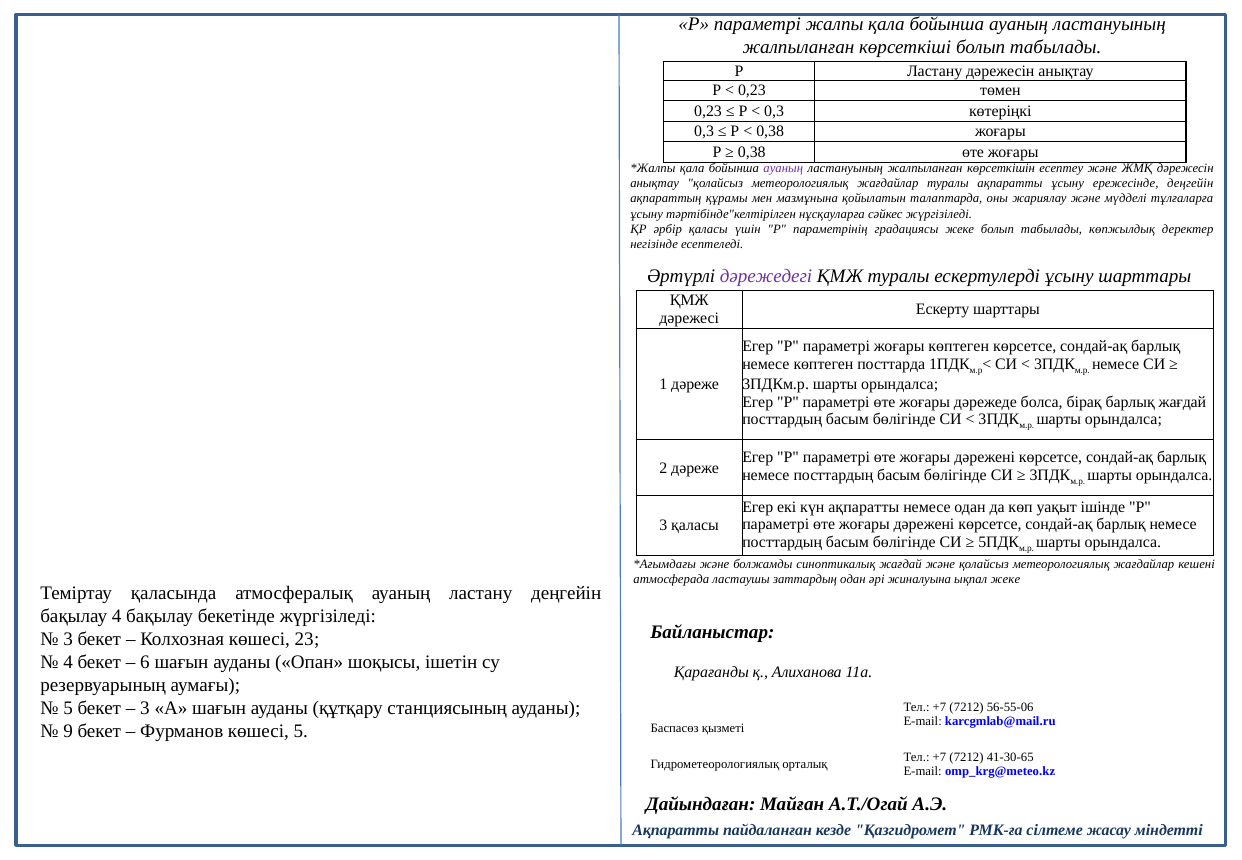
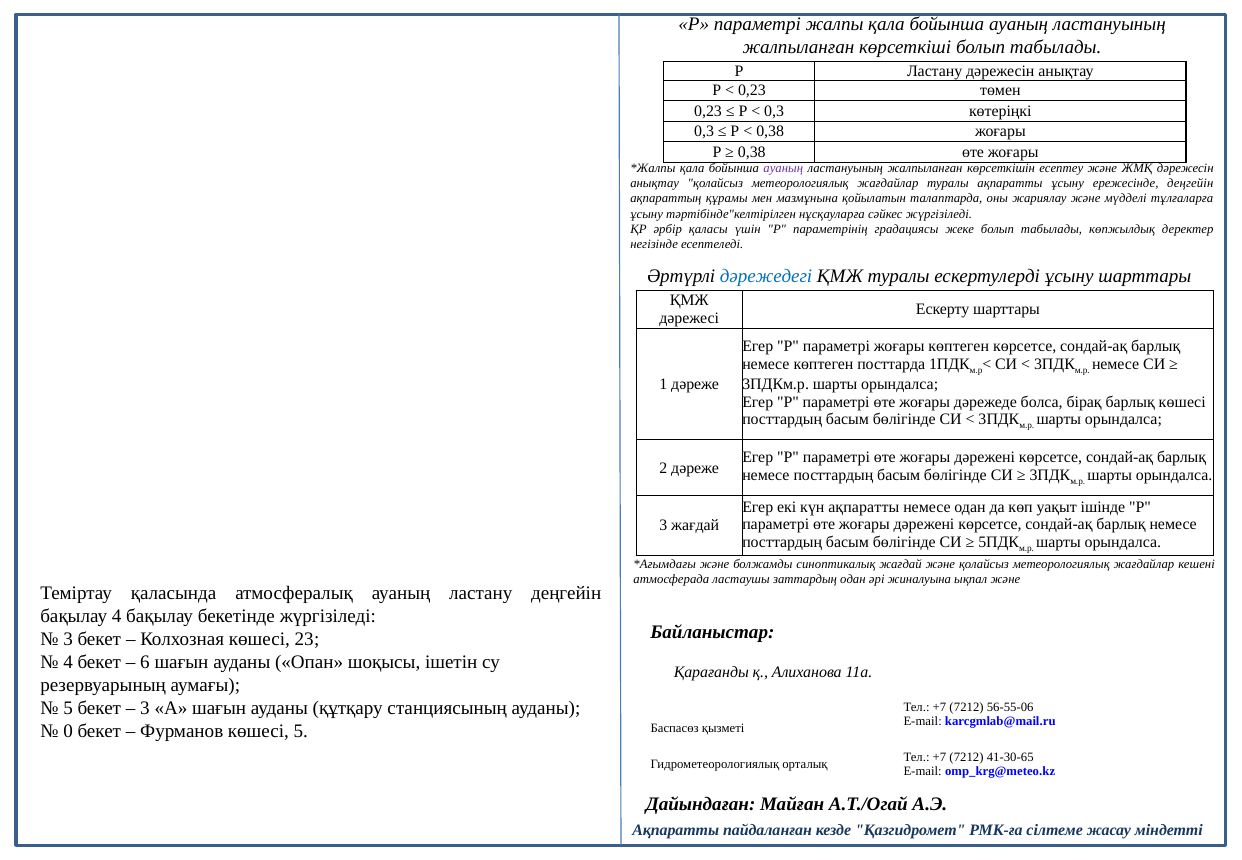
дәрежедегі colour: purple -> blue
барлық жағдай: жағдай -> көшесі
3 қаласы: қаласы -> жағдай
ықпал жеке: жеке -> және
9: 9 -> 0
